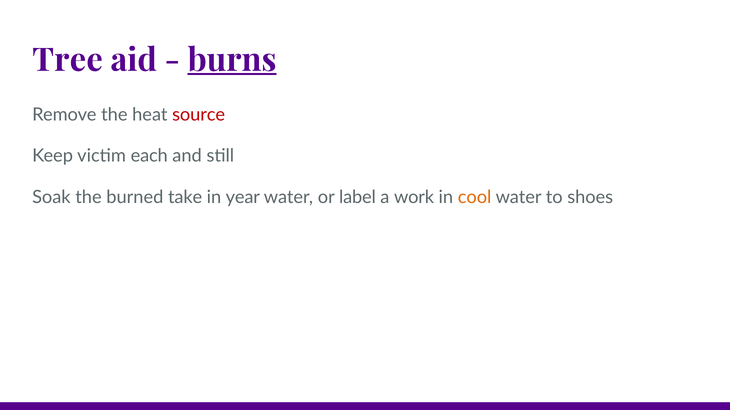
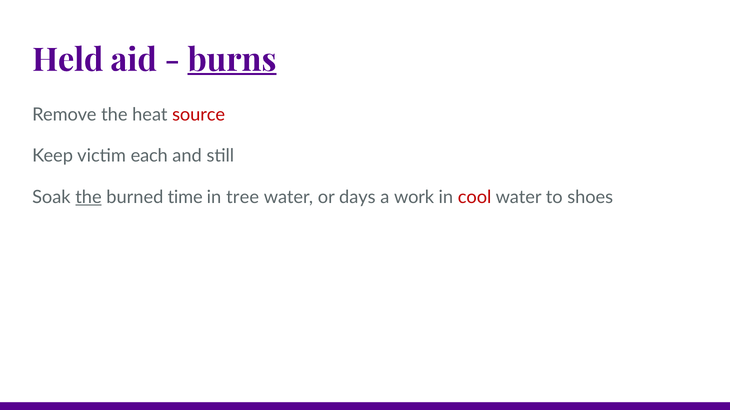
Tree: Tree -> Held
the at (89, 198) underline: none -> present
take: take -> time
year: year -> tree
label: label -> days
cool colour: orange -> red
